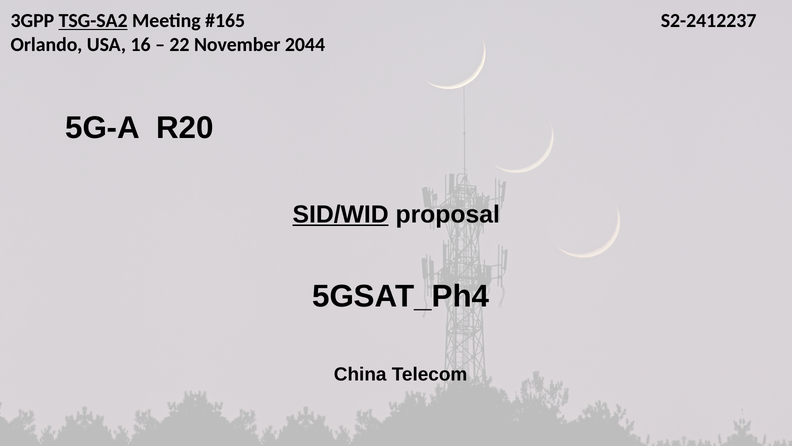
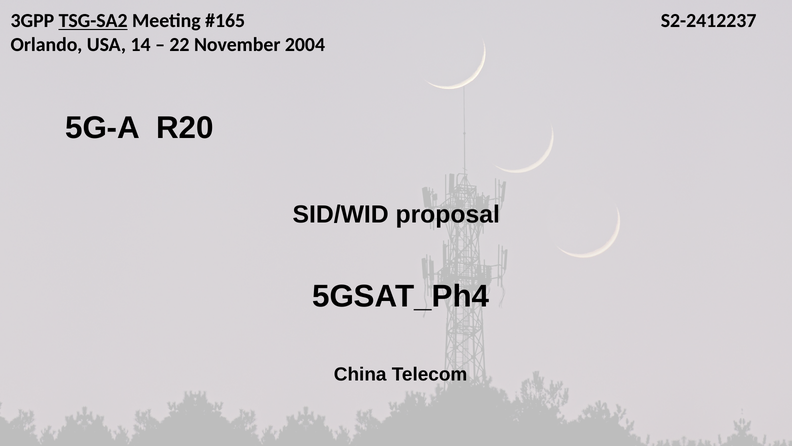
16: 16 -> 14
2044: 2044 -> 2004
SID/WID underline: present -> none
